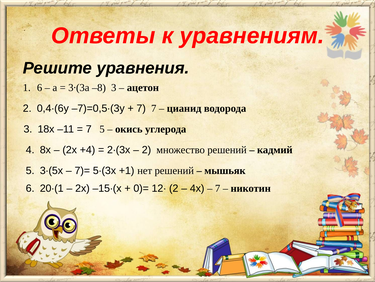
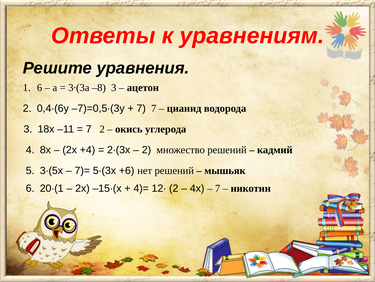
7 5: 5 -> 2
+1: +1 -> +6
0)=: 0)= -> 4)=
